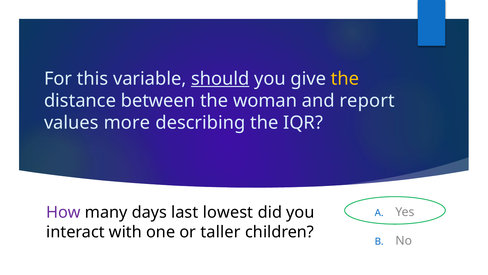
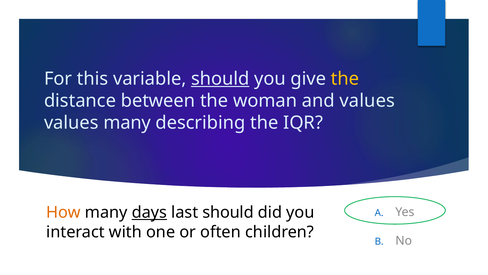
and report: report -> values
values more: more -> many
How colour: purple -> orange
days underline: none -> present
last lowest: lowest -> should
taller: taller -> often
